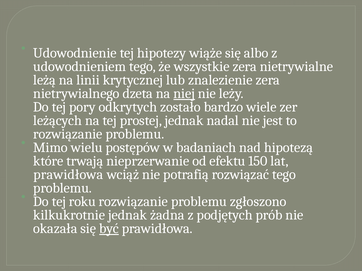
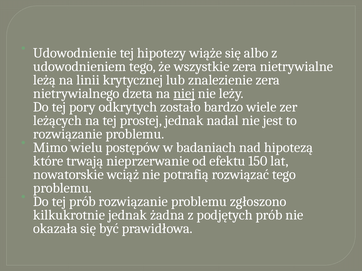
prawidłowa at (68, 175): prawidłowa -> nowatorskie
tej roku: roku -> prób
być underline: present -> none
